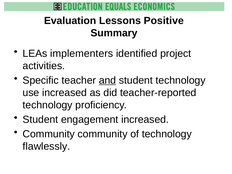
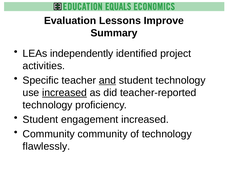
Positive: Positive -> Improve
implementers: implementers -> independently
increased at (64, 93) underline: none -> present
